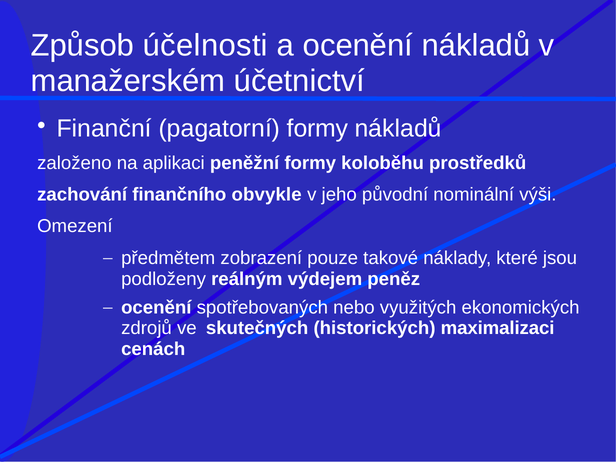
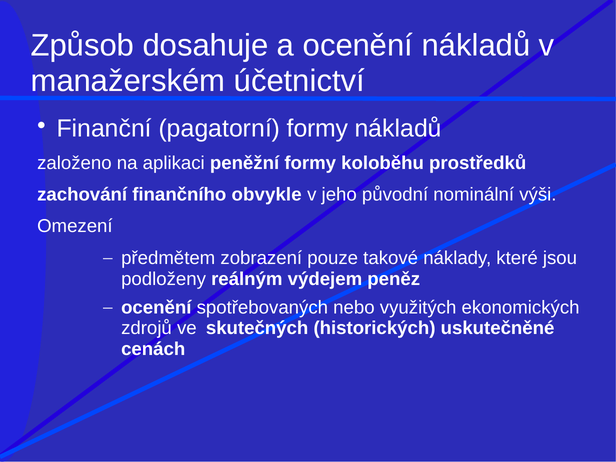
účelnosti: účelnosti -> dosahuje
maximalizaci: maximalizaci -> uskutečněné
